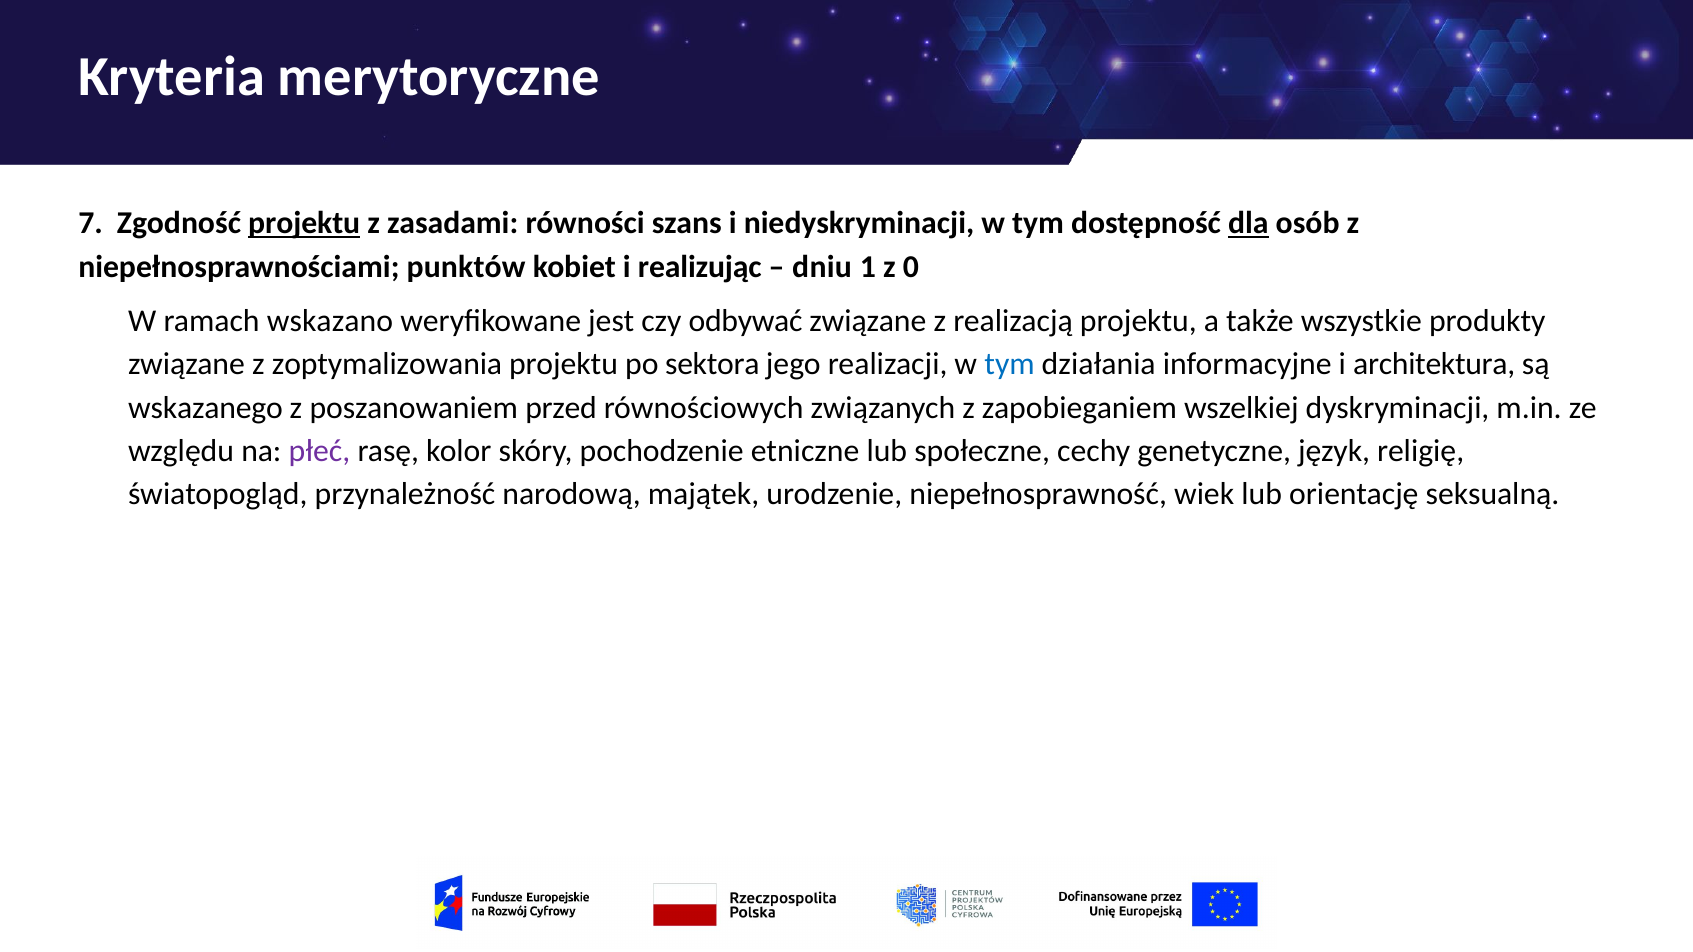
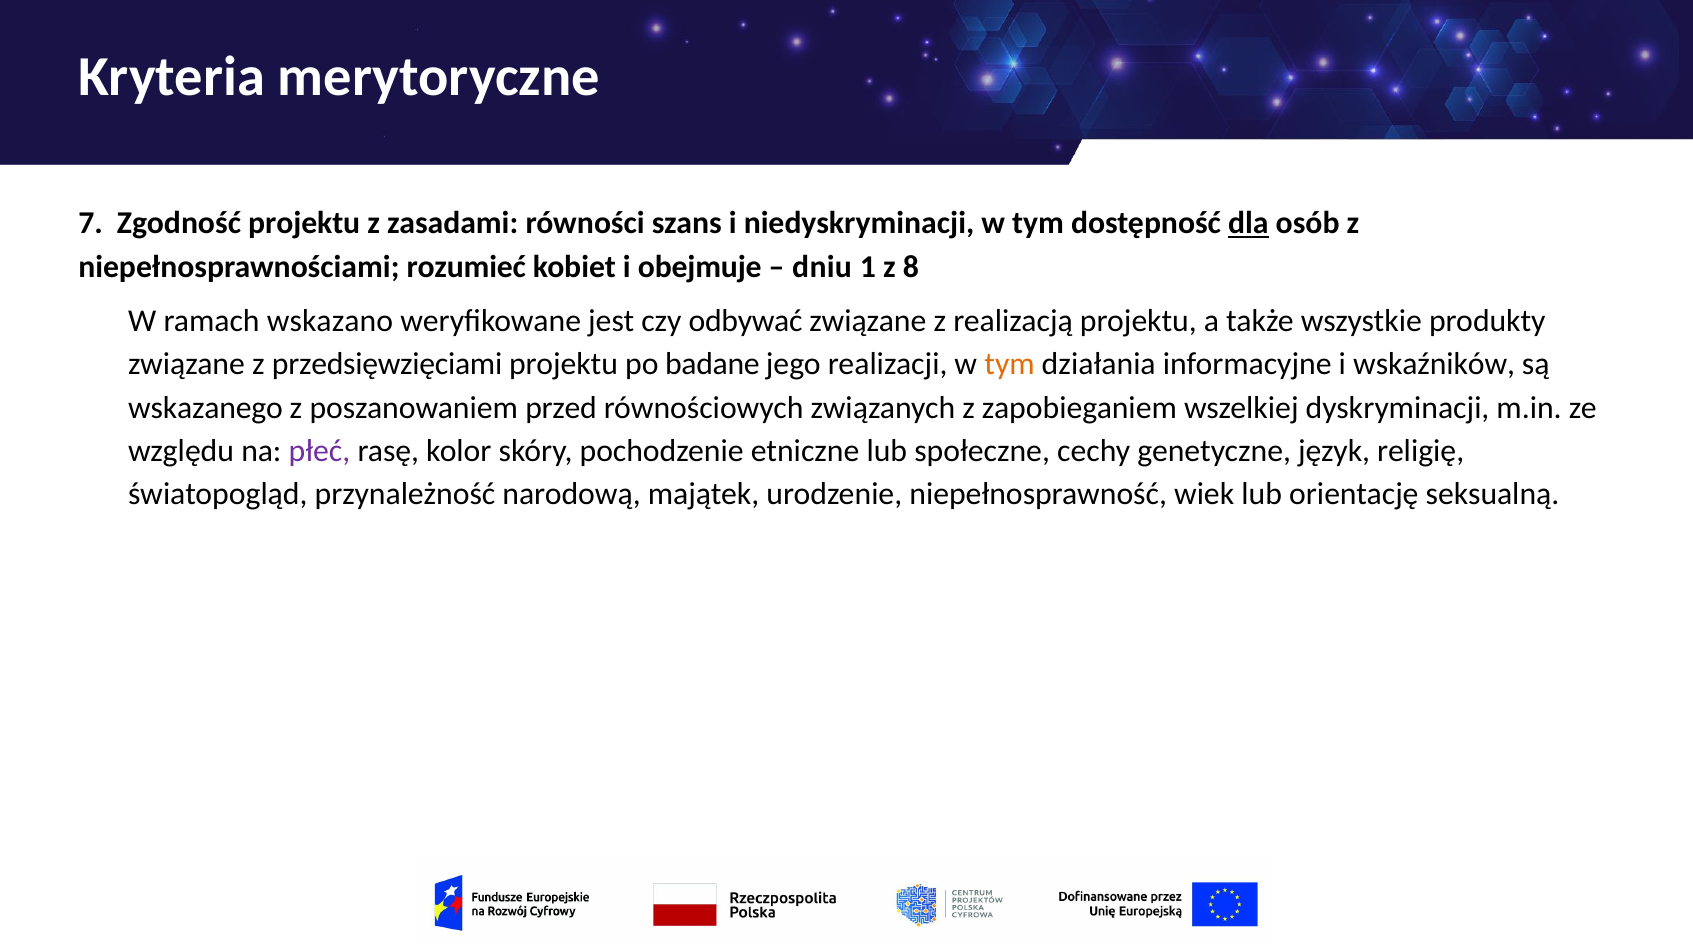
projektu at (304, 224) underline: present -> none
punktów: punktów -> rozumieć
realizując: realizując -> obejmuje
0: 0 -> 8
zoptymalizowania: zoptymalizowania -> przedsięwzięciami
sektora: sektora -> badane
tym at (1010, 364) colour: blue -> orange
architektura: architektura -> wskaźników
